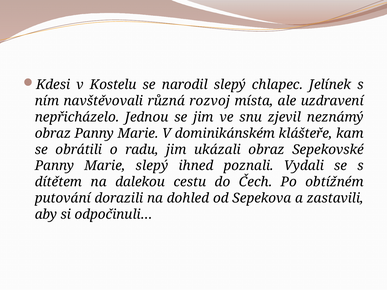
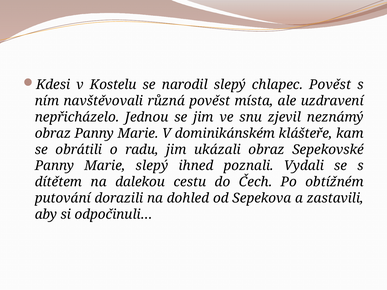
chlapec Jelínek: Jelínek -> Pověst
různá rozvoj: rozvoj -> pověst
